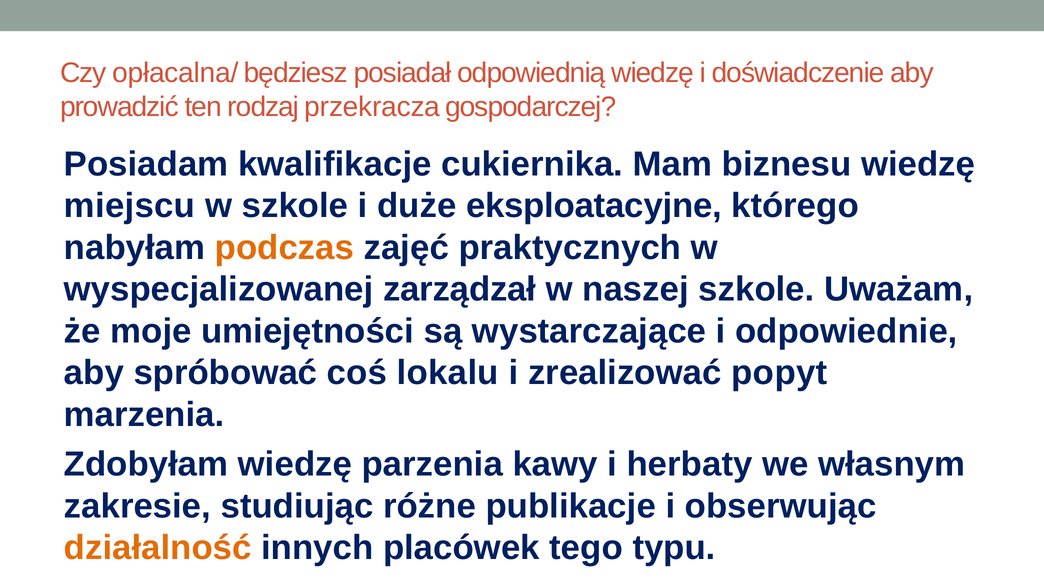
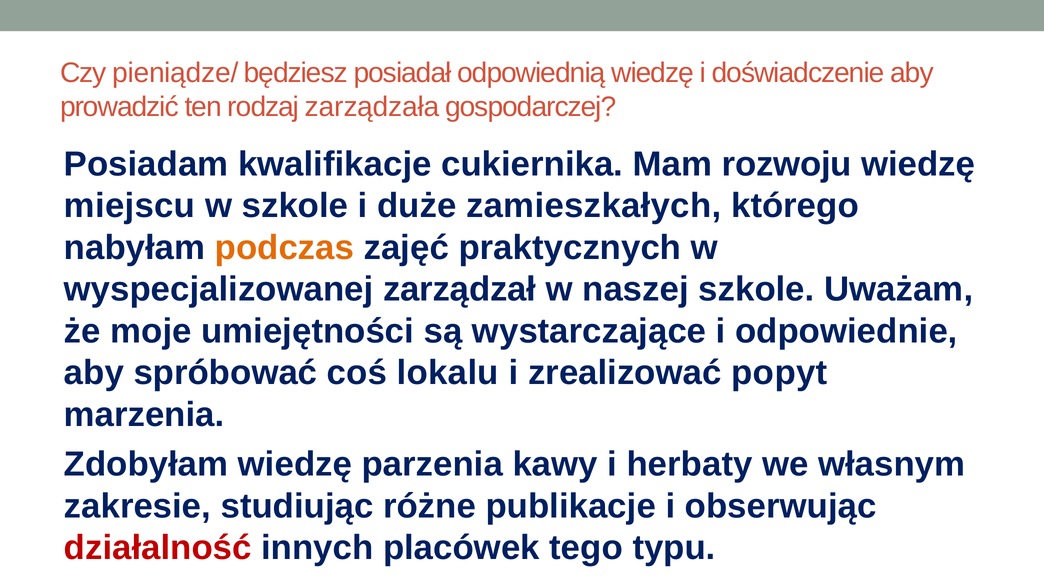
opłacalna/: opłacalna/ -> pieniądze/
przekracza: przekracza -> zarządzała
biznesu: biznesu -> rozwoju
eksploatacyjne: eksploatacyjne -> zamieszkałych
działalność colour: orange -> red
